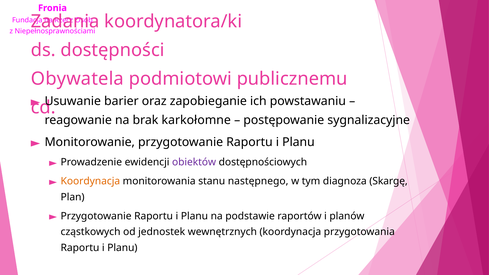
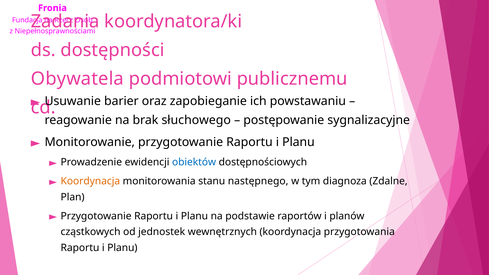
karkołomne: karkołomne -> słuchowego
obiektów colour: purple -> blue
Skargę: Skargę -> Zdalne
